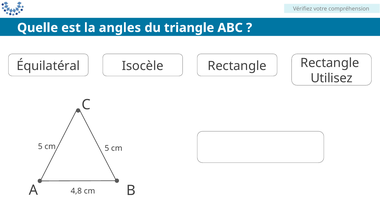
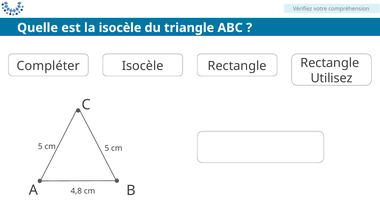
la angles: angles -> isocèle
Équilatéral: Équilatéral -> Compléter
